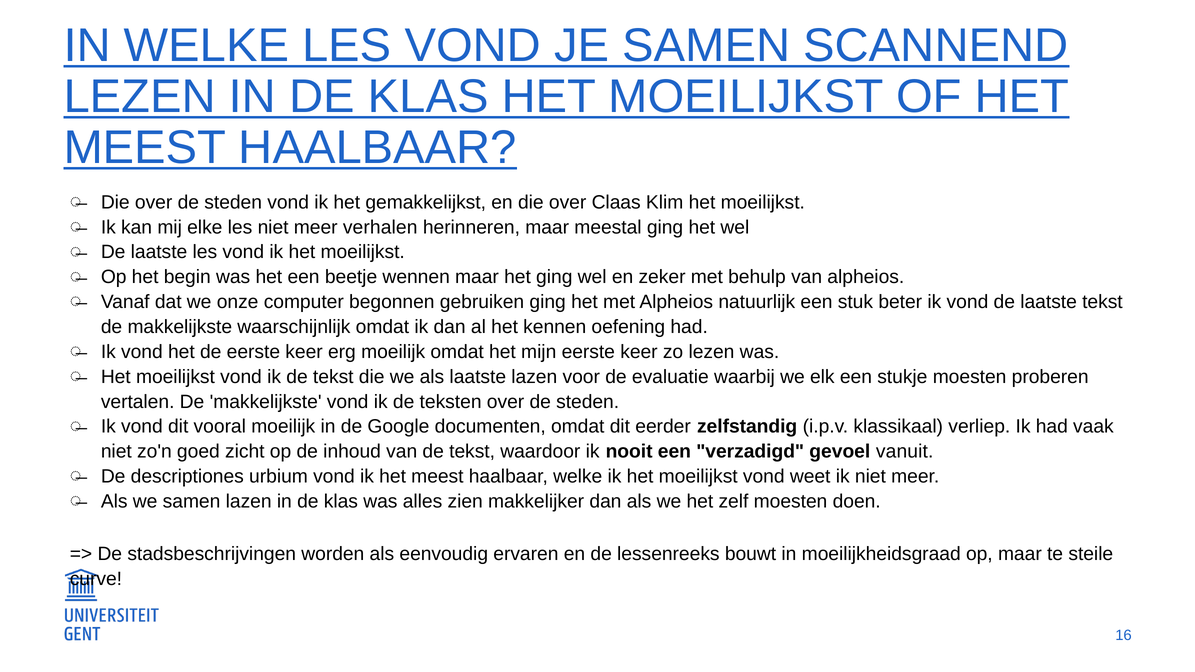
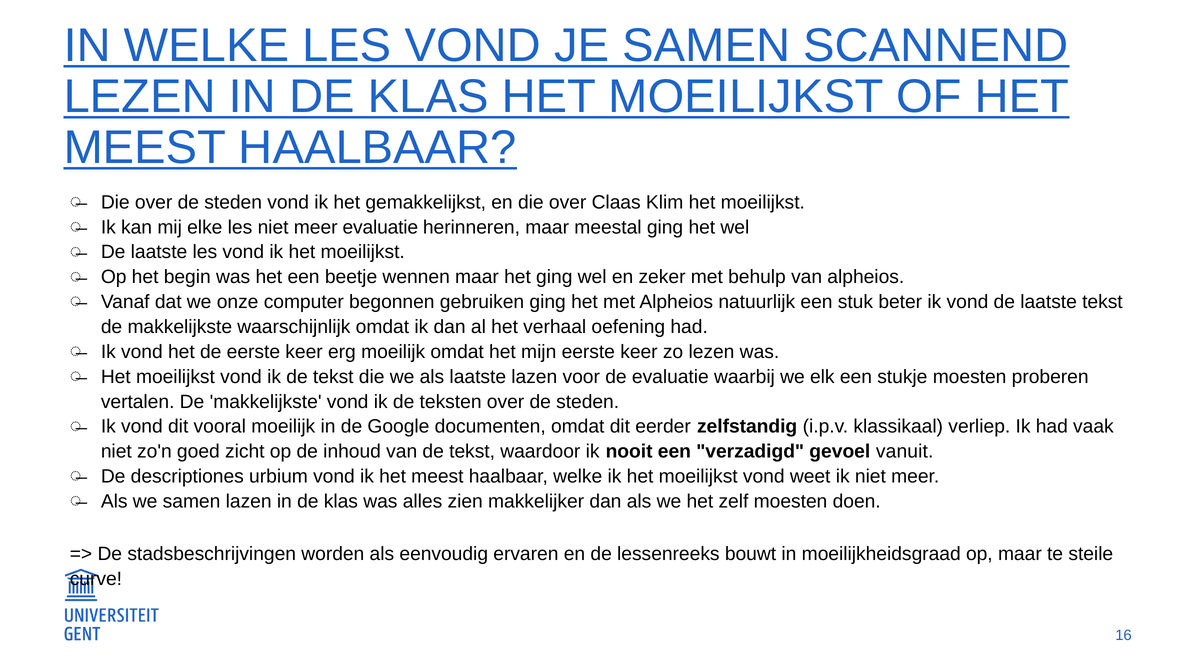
meer verhalen: verhalen -> evaluatie
kennen: kennen -> verhaal
